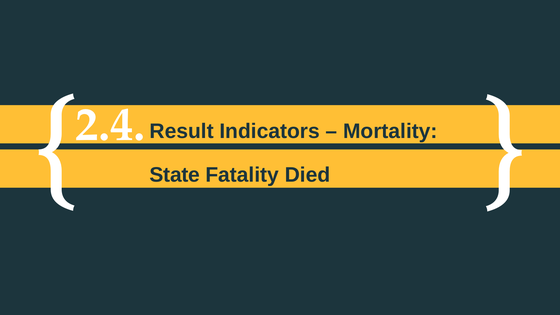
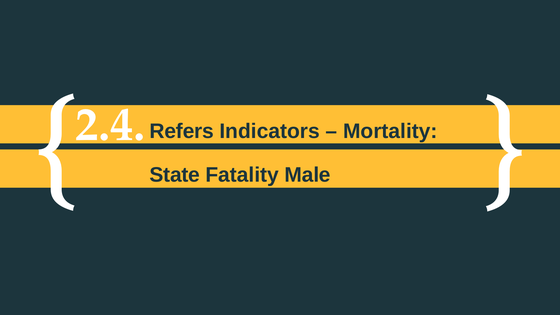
Result: Result -> Refers
Died: Died -> Male
